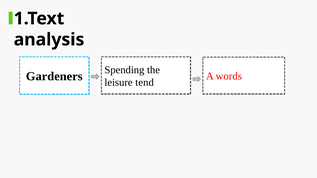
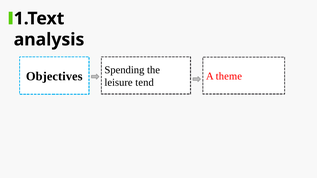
Gardeners: Gardeners -> Objectives
words: words -> theme
